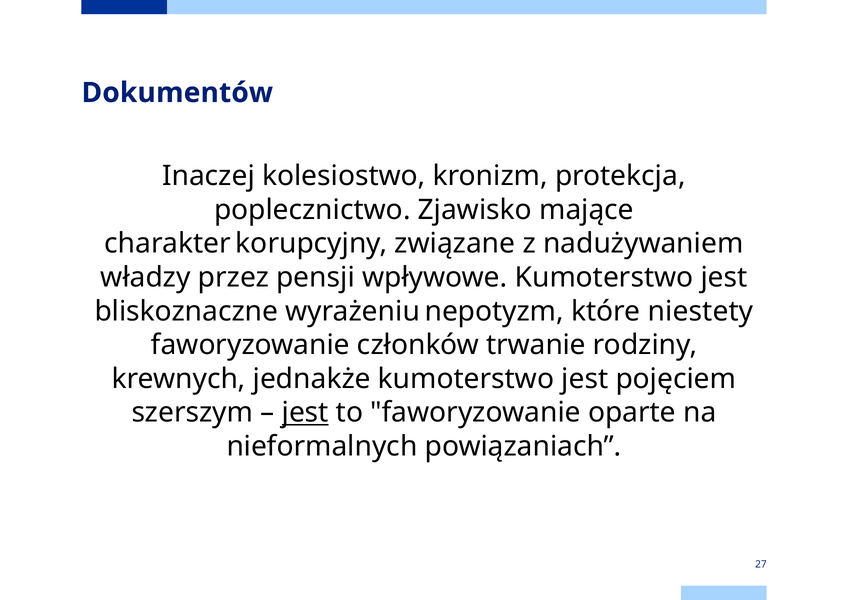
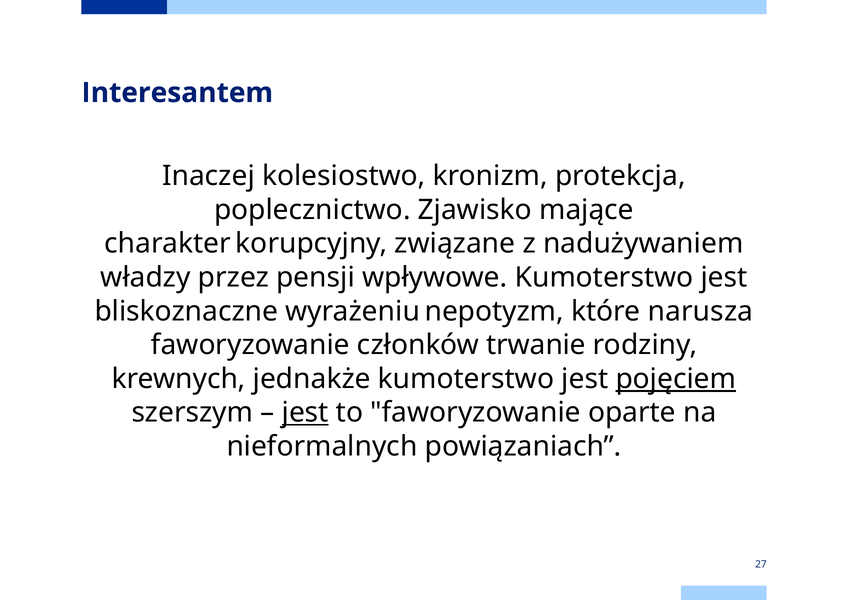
Dokumentów: Dokumentów -> Interesantem
niestety: niestety -> narusza
pojęciem underline: none -> present
